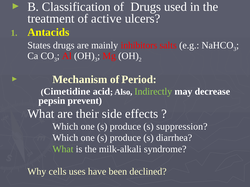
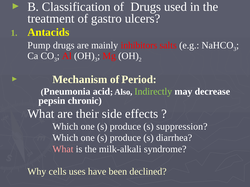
active: active -> gastro
States: States -> Pump
Cimetidine: Cimetidine -> Pneumonia
prevent: prevent -> chronic
What at (63, 149) colour: light green -> pink
